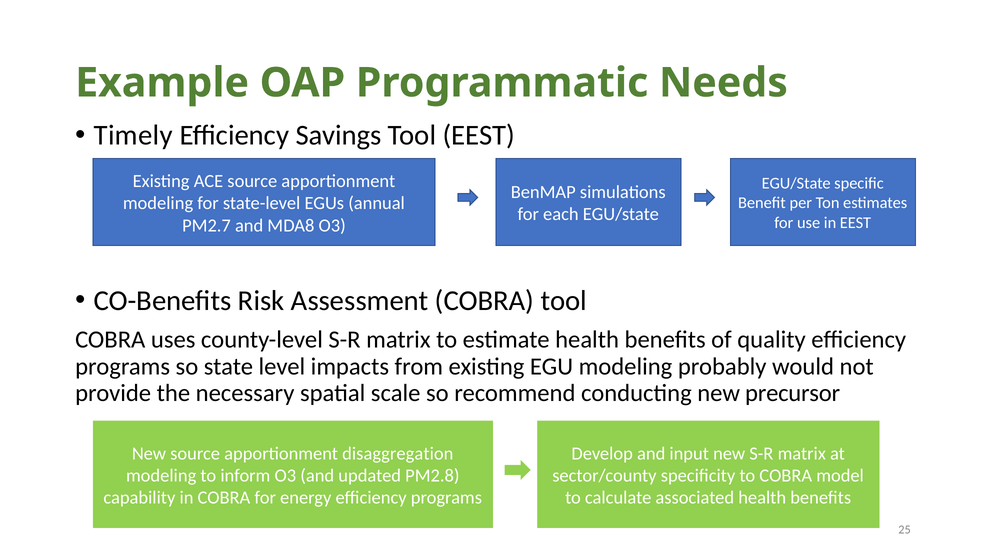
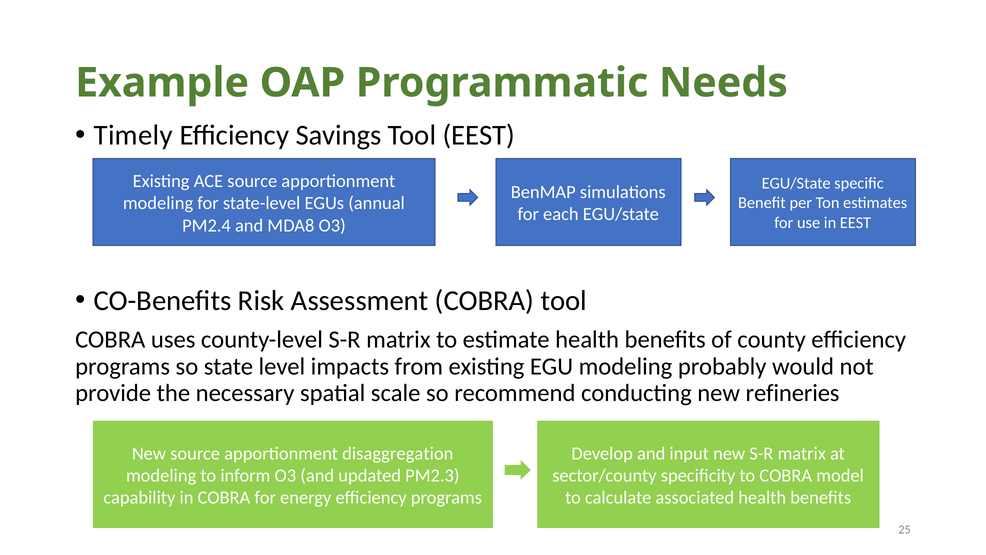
PM2.7: PM2.7 -> PM2.4
quality: quality -> county
precursor: precursor -> refineries
PM2.8: PM2.8 -> PM2.3
